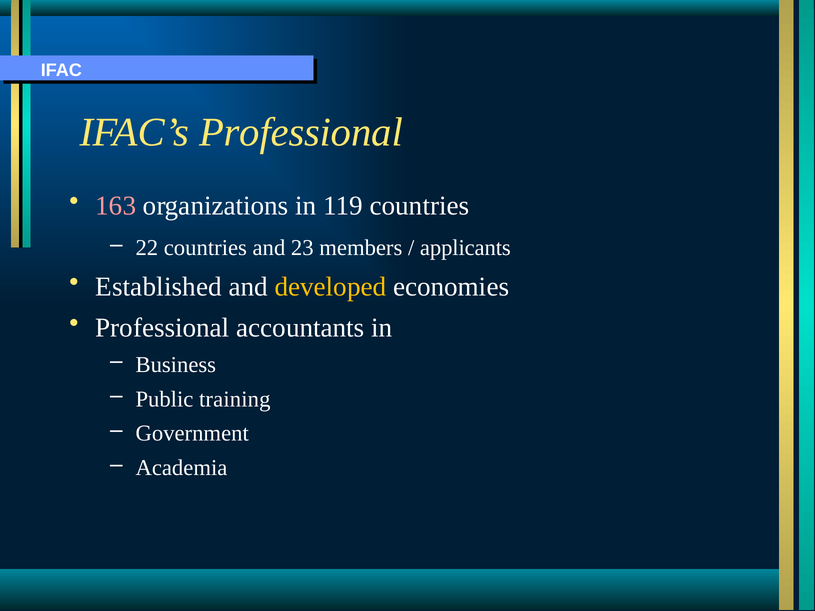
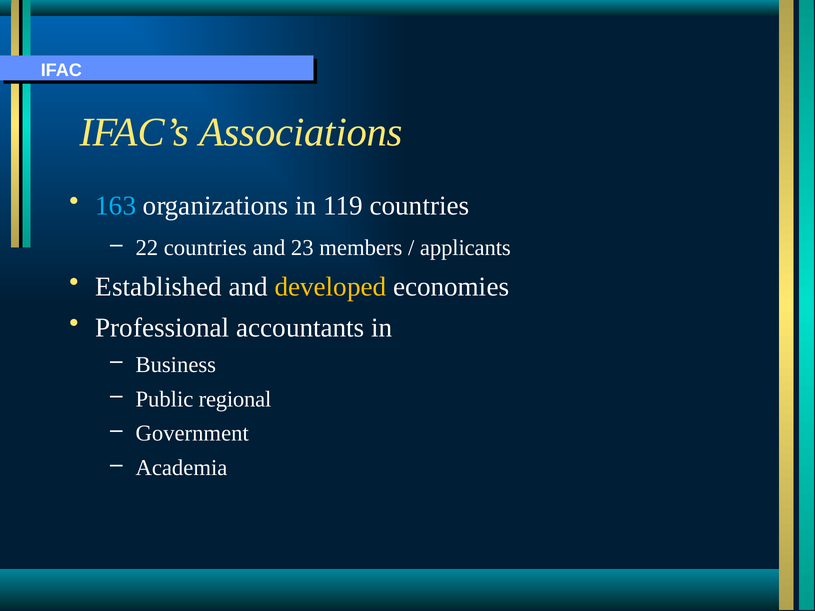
IFAC’s Professional: Professional -> Associations
163 colour: pink -> light blue
training: training -> regional
